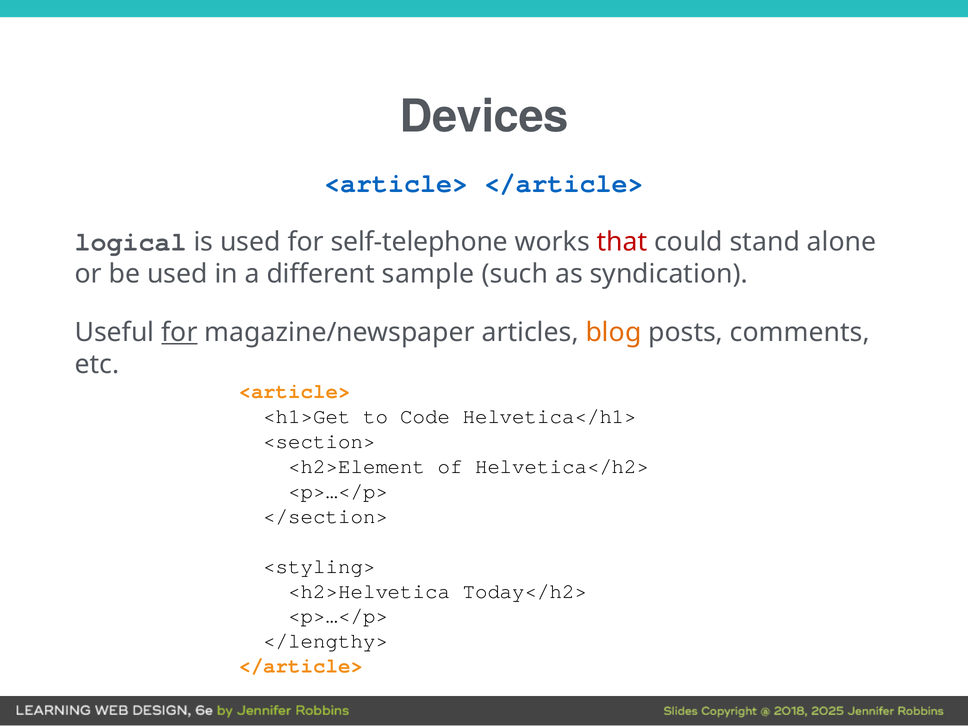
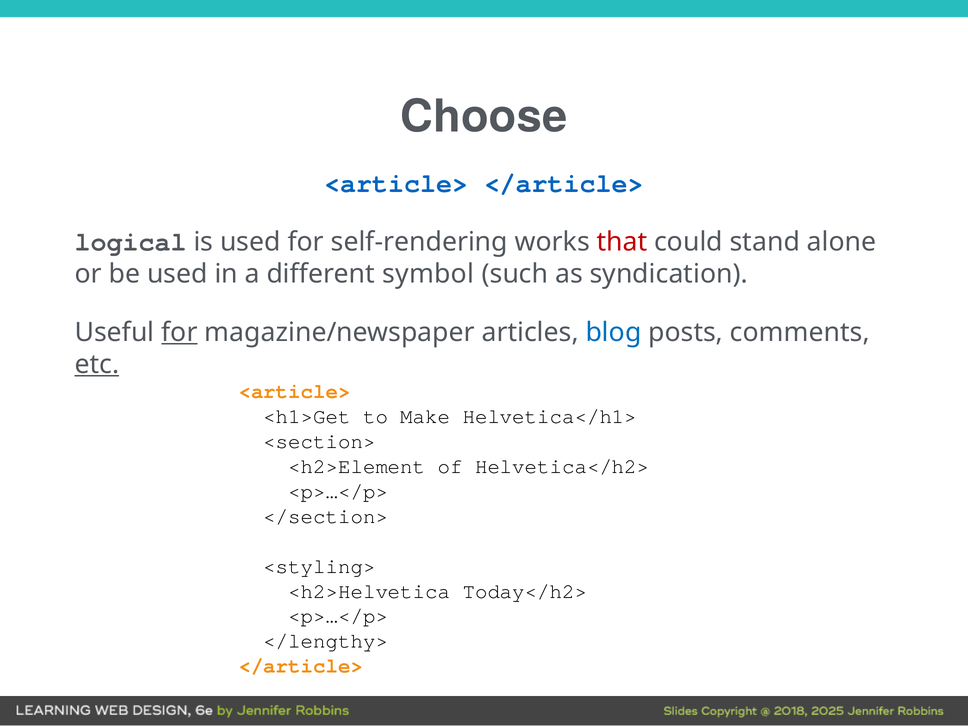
Devices: Devices -> Choose
self-telephone: self-telephone -> self-rendering
sample: sample -> symbol
blog colour: orange -> blue
etc underline: none -> present
Code: Code -> Make
